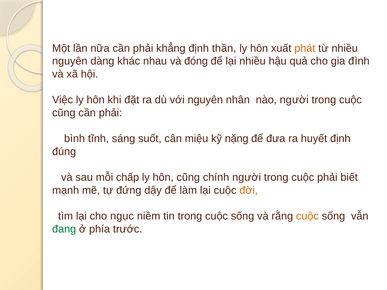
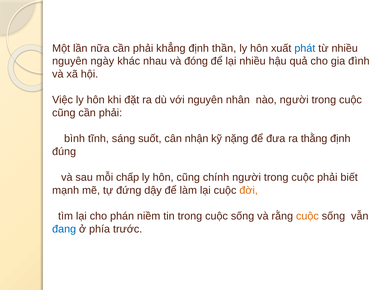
phát colour: orange -> blue
dàng: dàng -> ngày
miệu: miệu -> nhận
huyết: huyết -> thằng
ngục: ngục -> phán
đang colour: green -> blue
